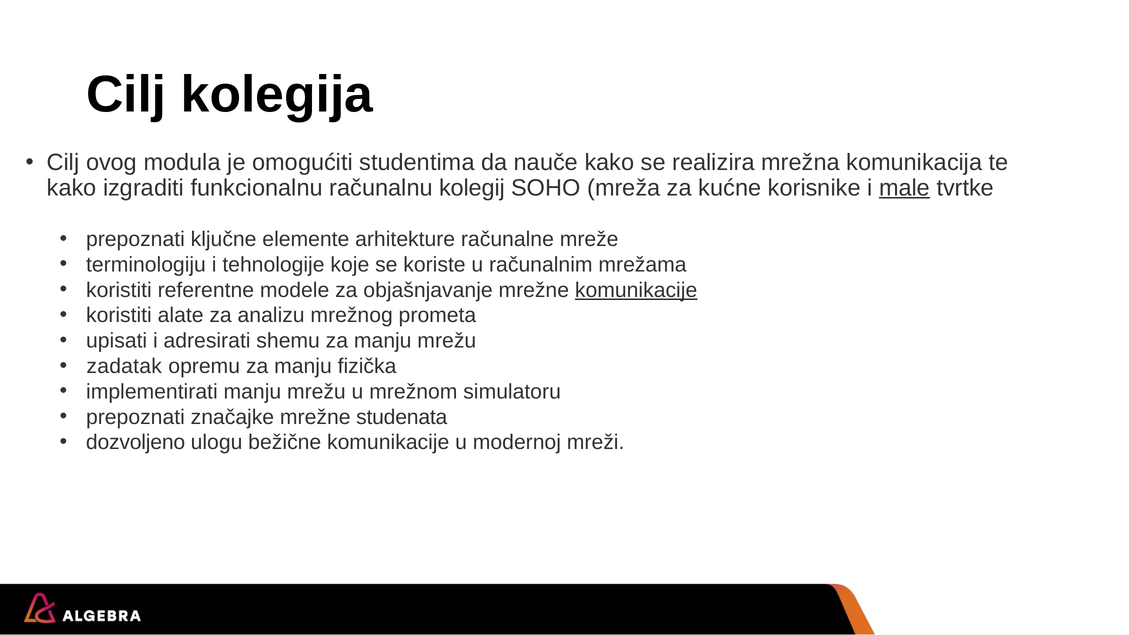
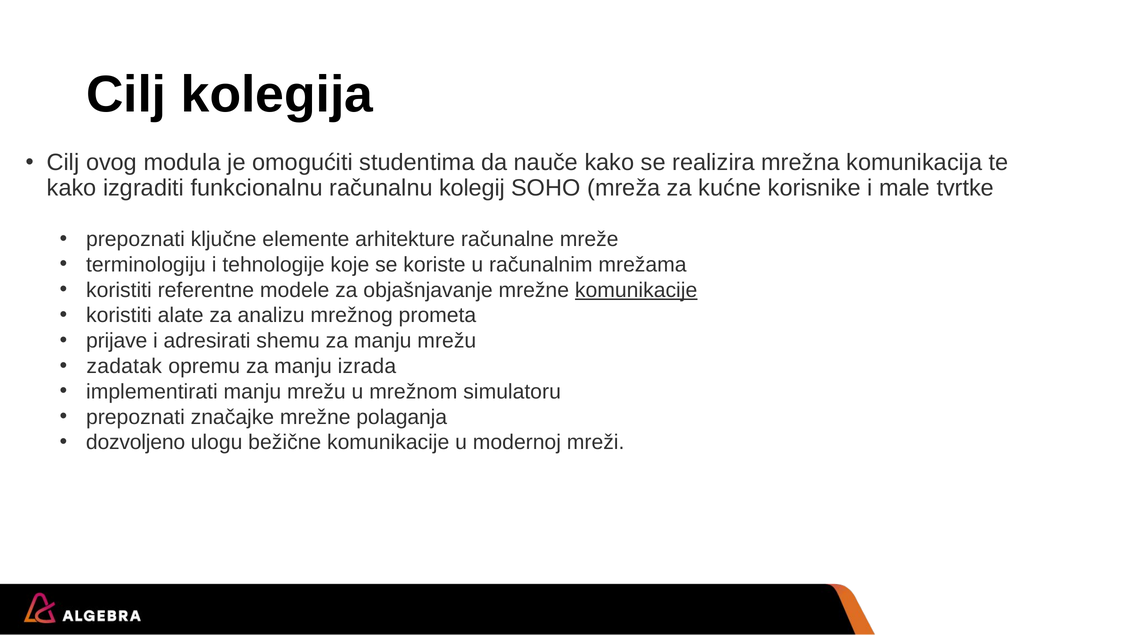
male underline: present -> none
upisati: upisati -> prijave
fizička: fizička -> izrada
studenata: studenata -> polaganja
